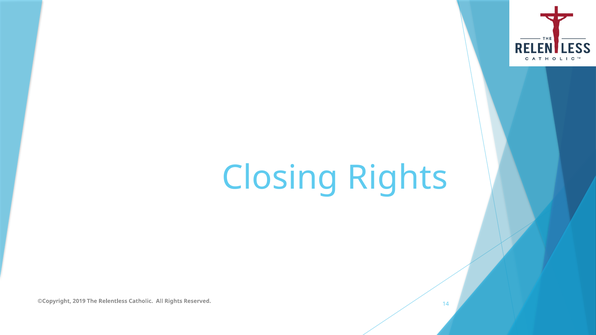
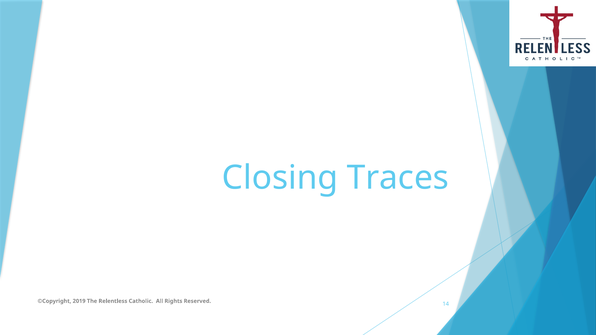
Closing Rights: Rights -> Traces
